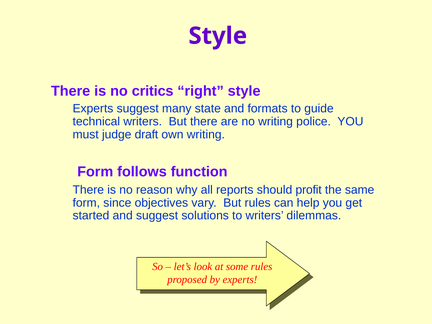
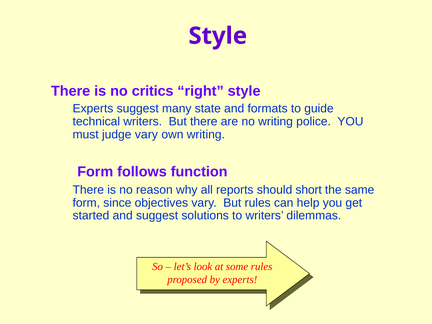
judge draft: draft -> vary
profit: profit -> short
